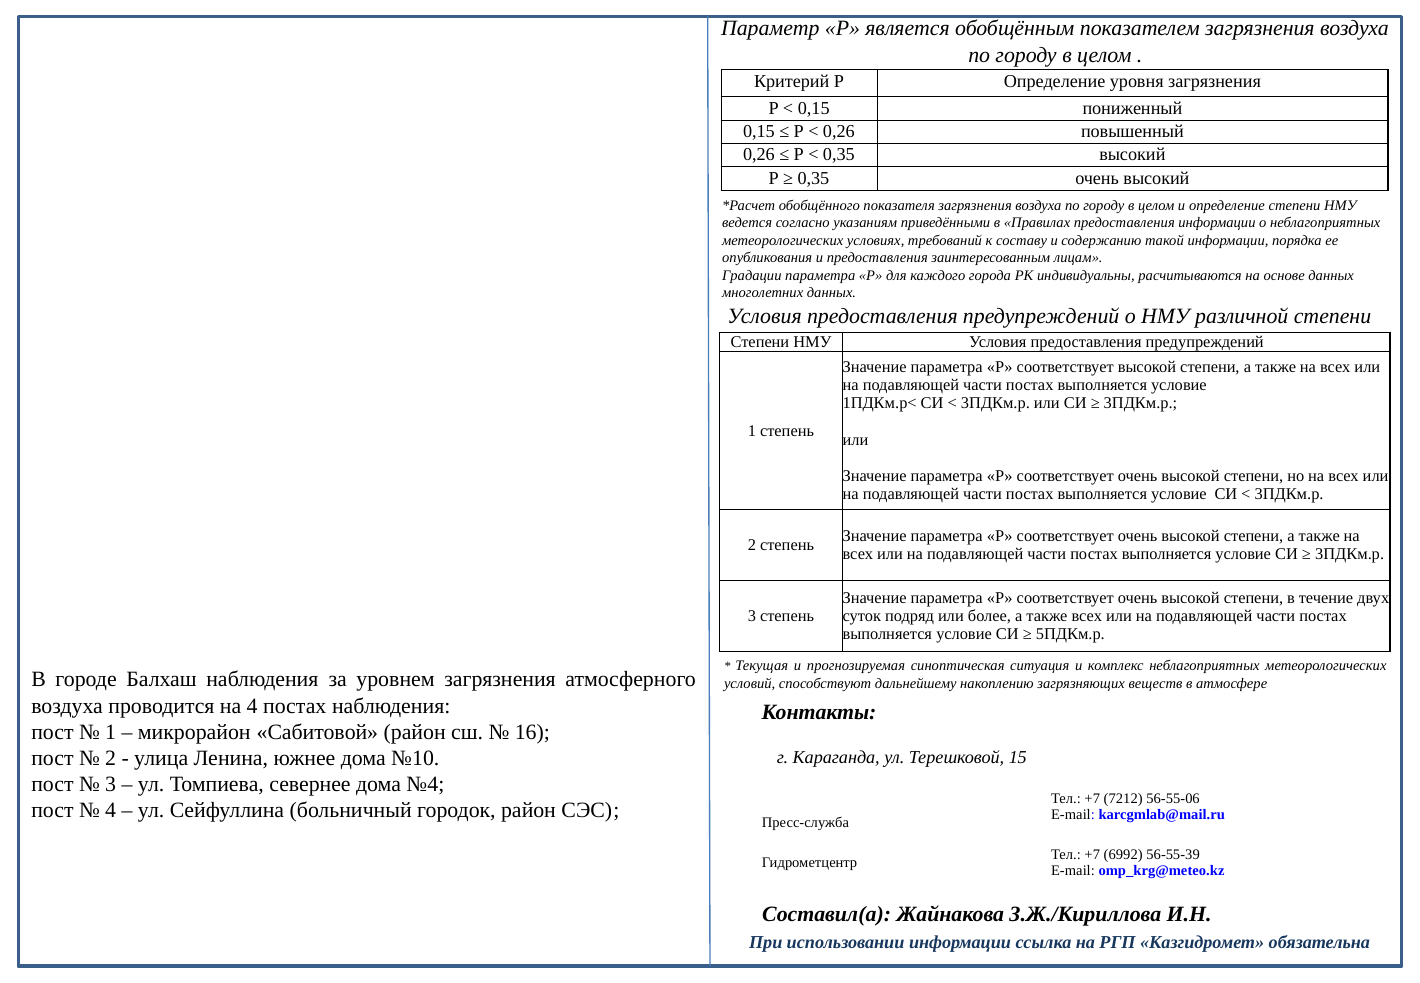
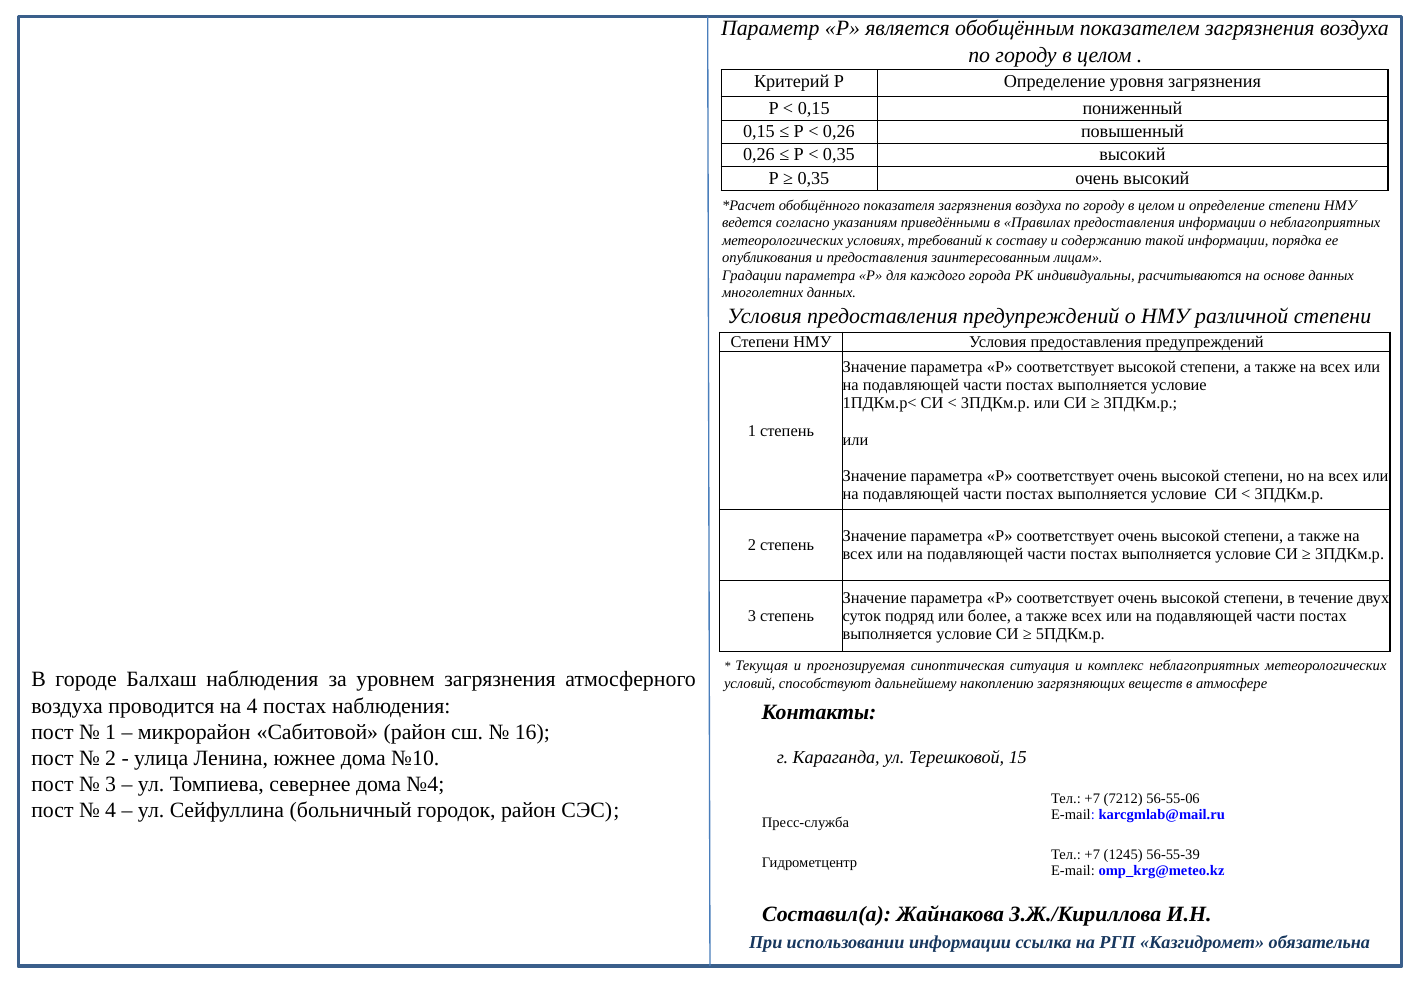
6992: 6992 -> 1245
